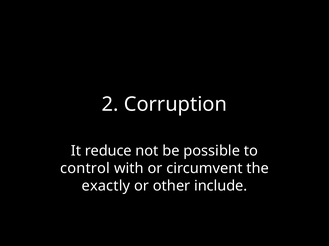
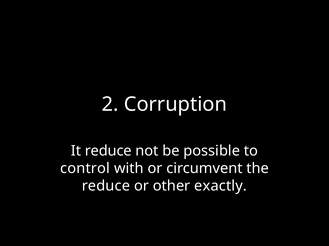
exactly at (106, 186): exactly -> reduce
include: include -> exactly
